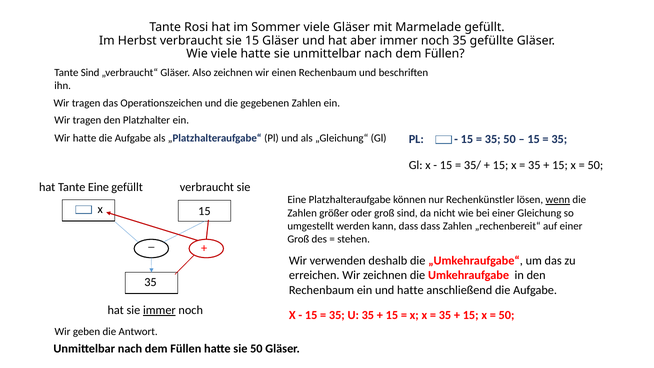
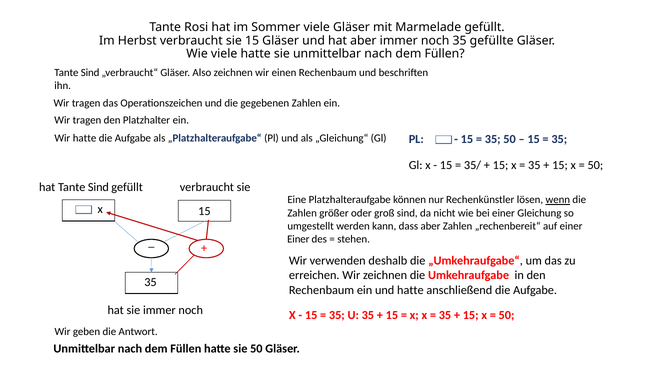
hat Tante Eine: Eine -> Sind
dass dass: dass -> aber
Groß at (298, 239): Groß -> Einer
immer at (159, 310) underline: present -> none
